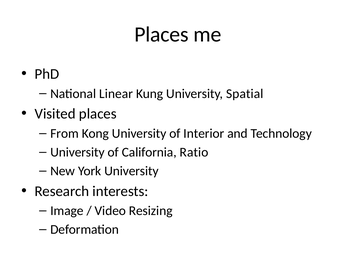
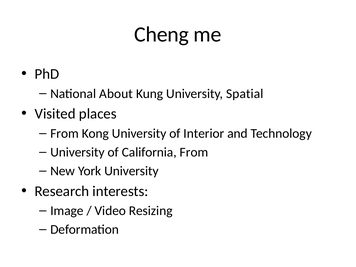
Places at (161, 34): Places -> Cheng
Linear: Linear -> About
California Ratio: Ratio -> From
